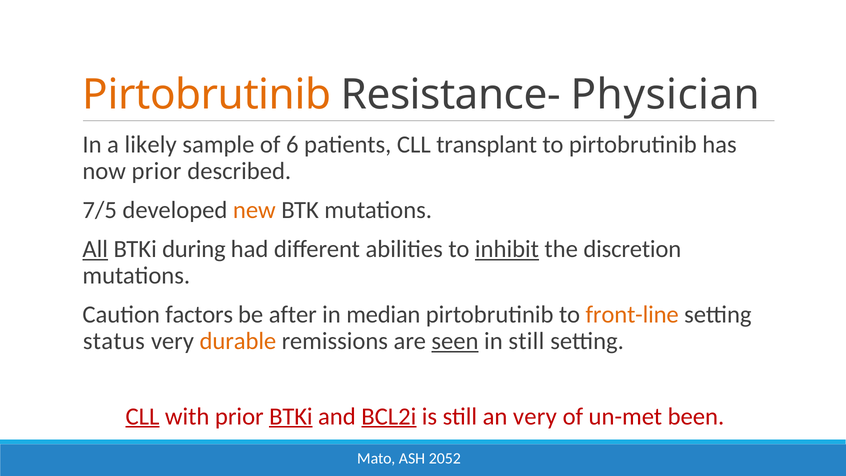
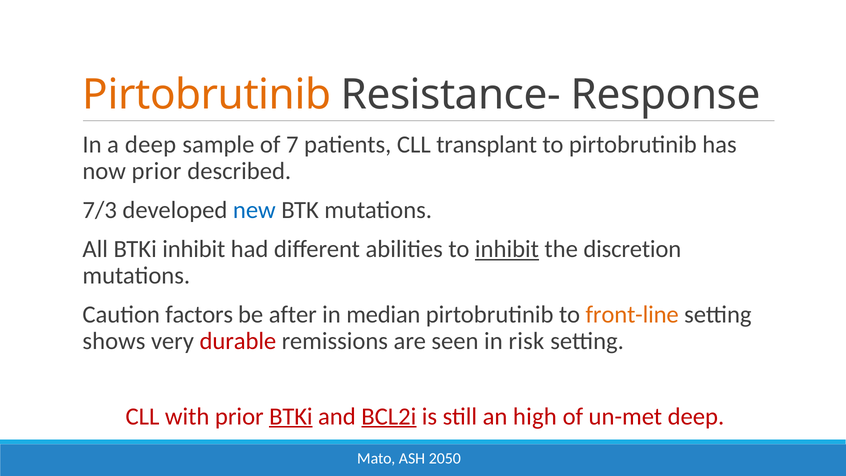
Physician: Physician -> Response
a likely: likely -> deep
6: 6 -> 7
7/5: 7/5 -> 7/3
new colour: orange -> blue
All underline: present -> none
BTKi during: during -> inhibit
status: status -> shows
durable colour: orange -> red
seen underline: present -> none
in still: still -> risk
CLL at (143, 416) underline: present -> none
an very: very -> high
un-met been: been -> deep
2052: 2052 -> 2050
